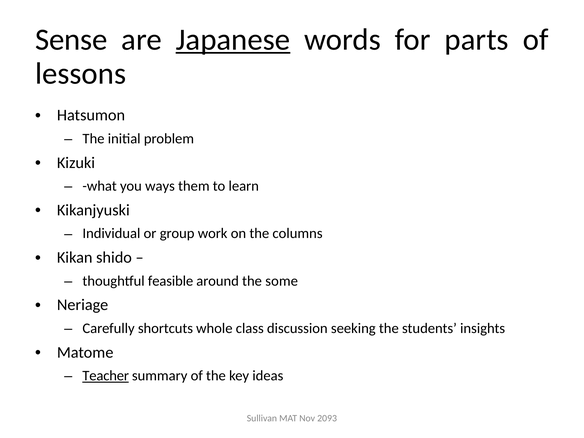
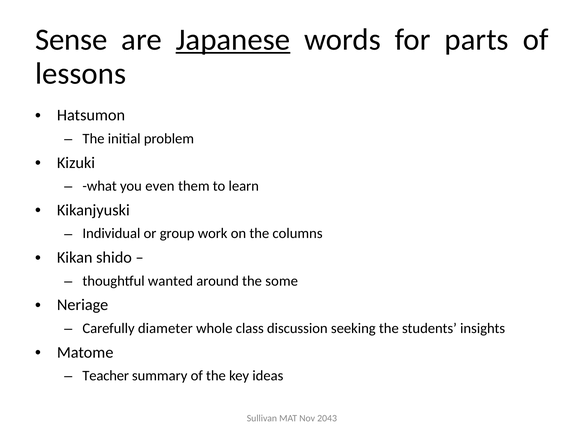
ways: ways -> even
feasible: feasible -> wanted
shortcuts: shortcuts -> diameter
Teacher underline: present -> none
2093: 2093 -> 2043
